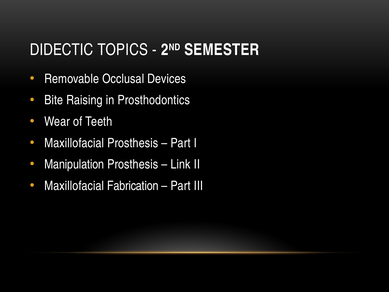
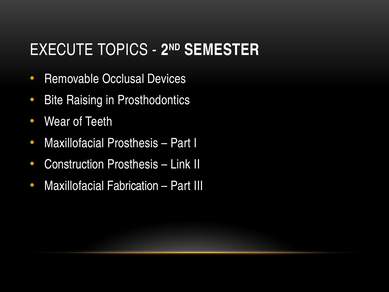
DIDECTIC: DIDECTIC -> EXECUTE
Manipulation: Manipulation -> Construction
